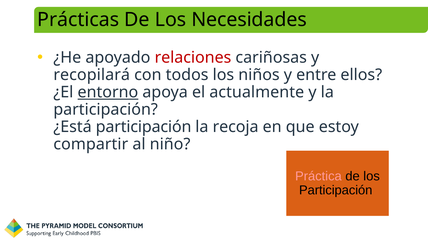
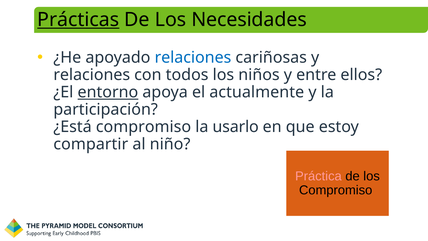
Prácticas underline: none -> present
relaciones at (193, 57) colour: red -> blue
recopilará at (92, 75): recopilará -> relaciones
¿Está participación: participación -> compromiso
recoja: recoja -> usarlo
Participación at (336, 190): Participación -> Compromiso
